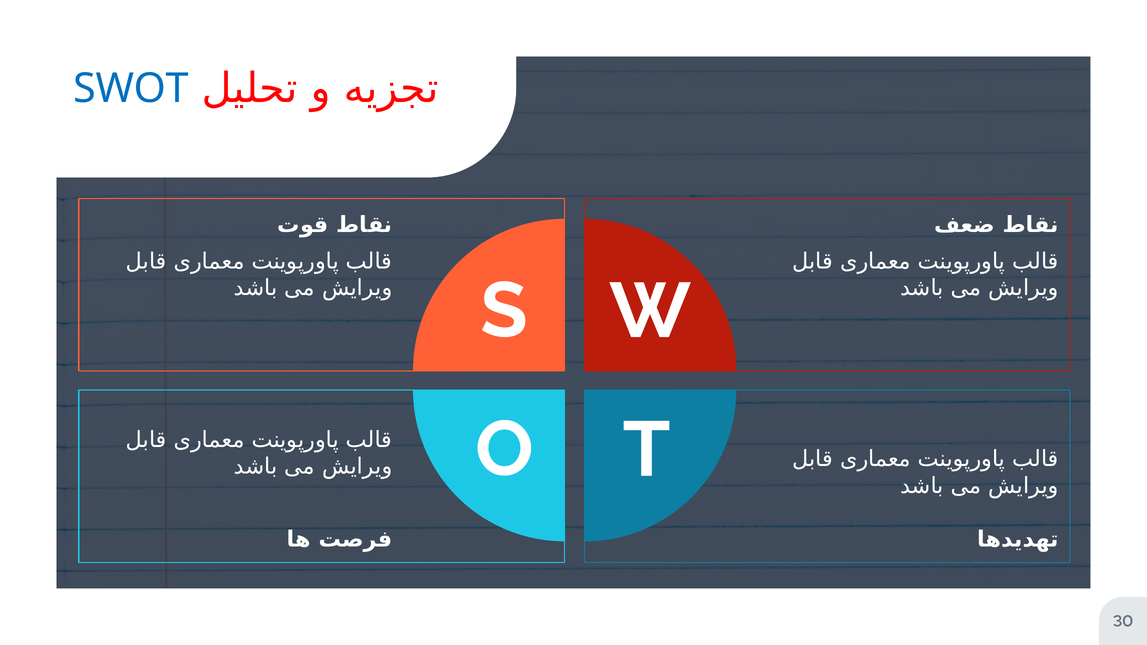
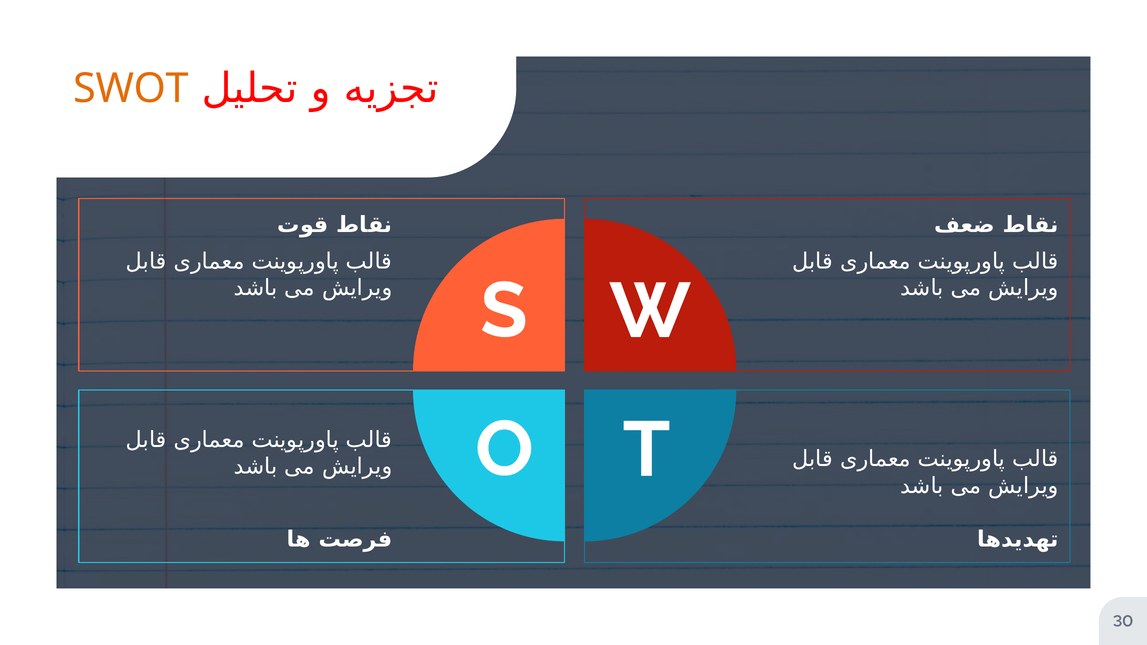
SWOT colour: blue -> orange
